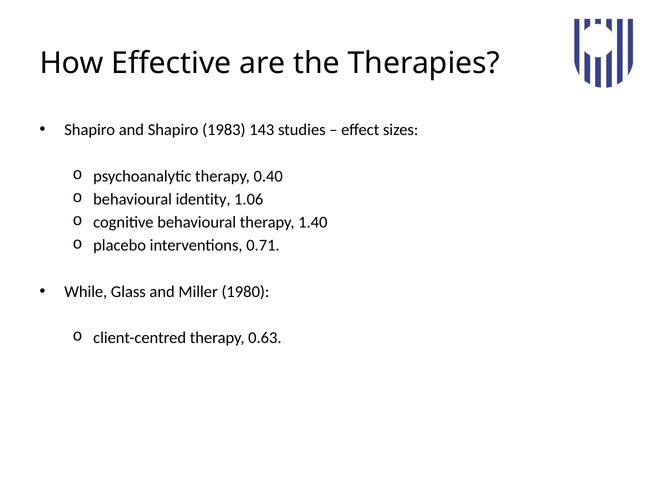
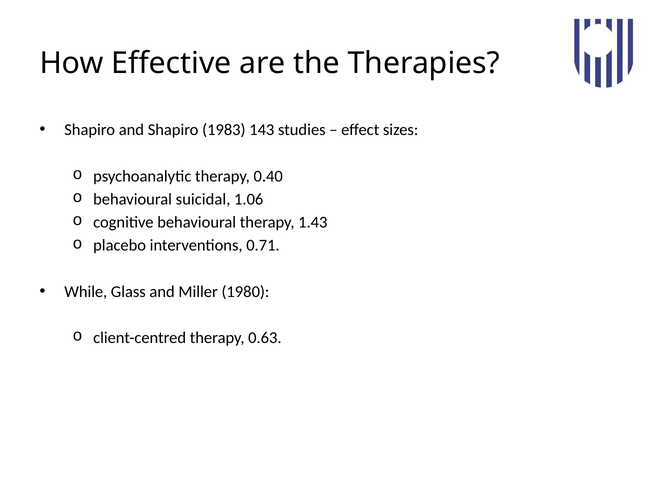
identity: identity -> suicidal
1.40: 1.40 -> 1.43
